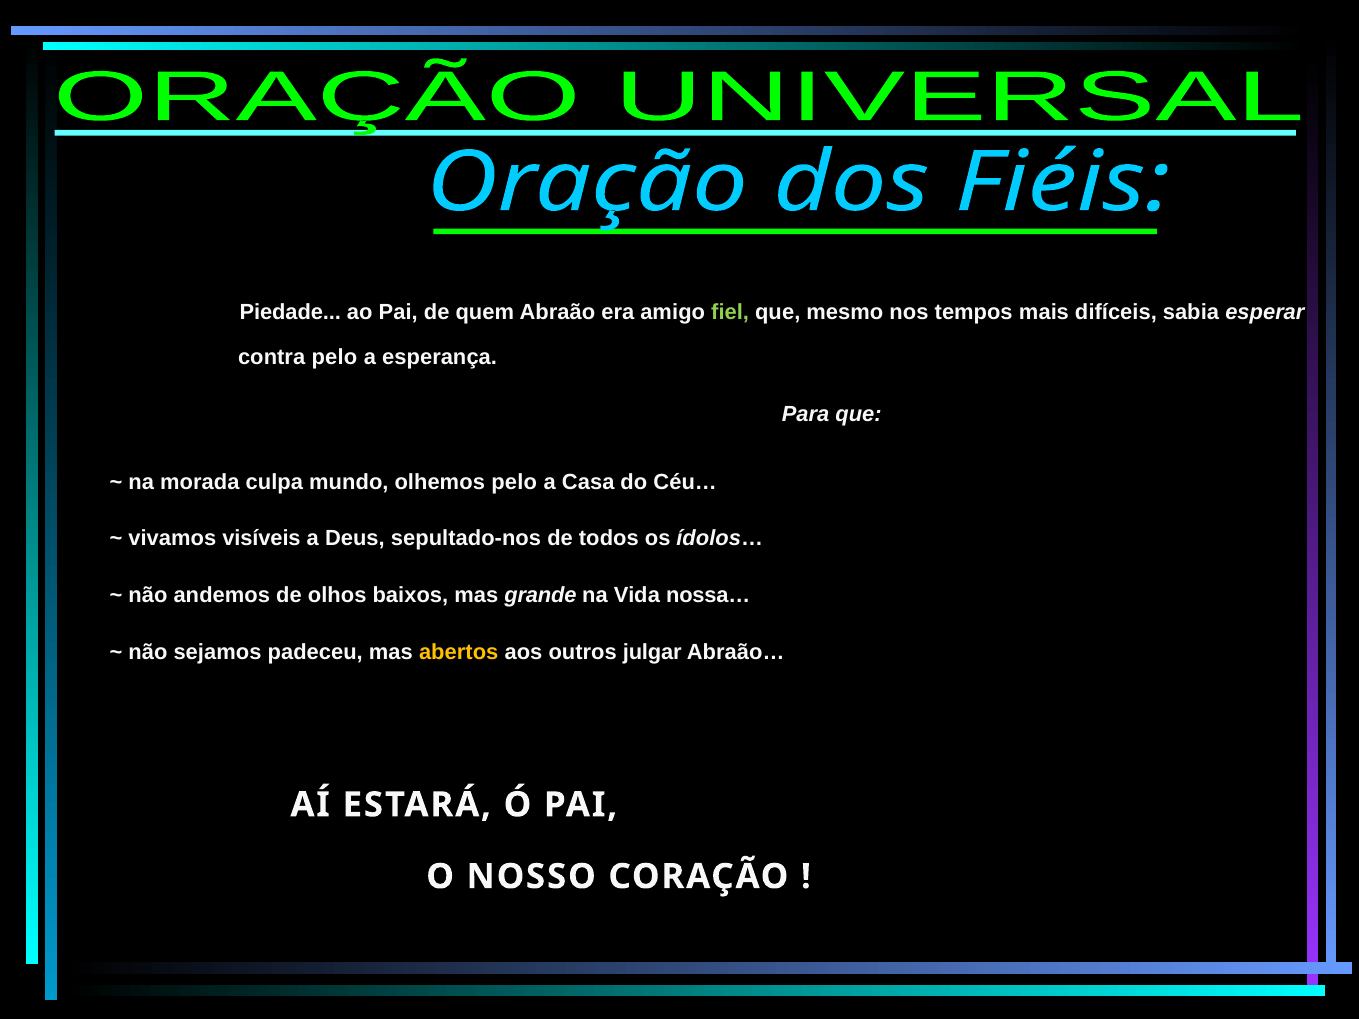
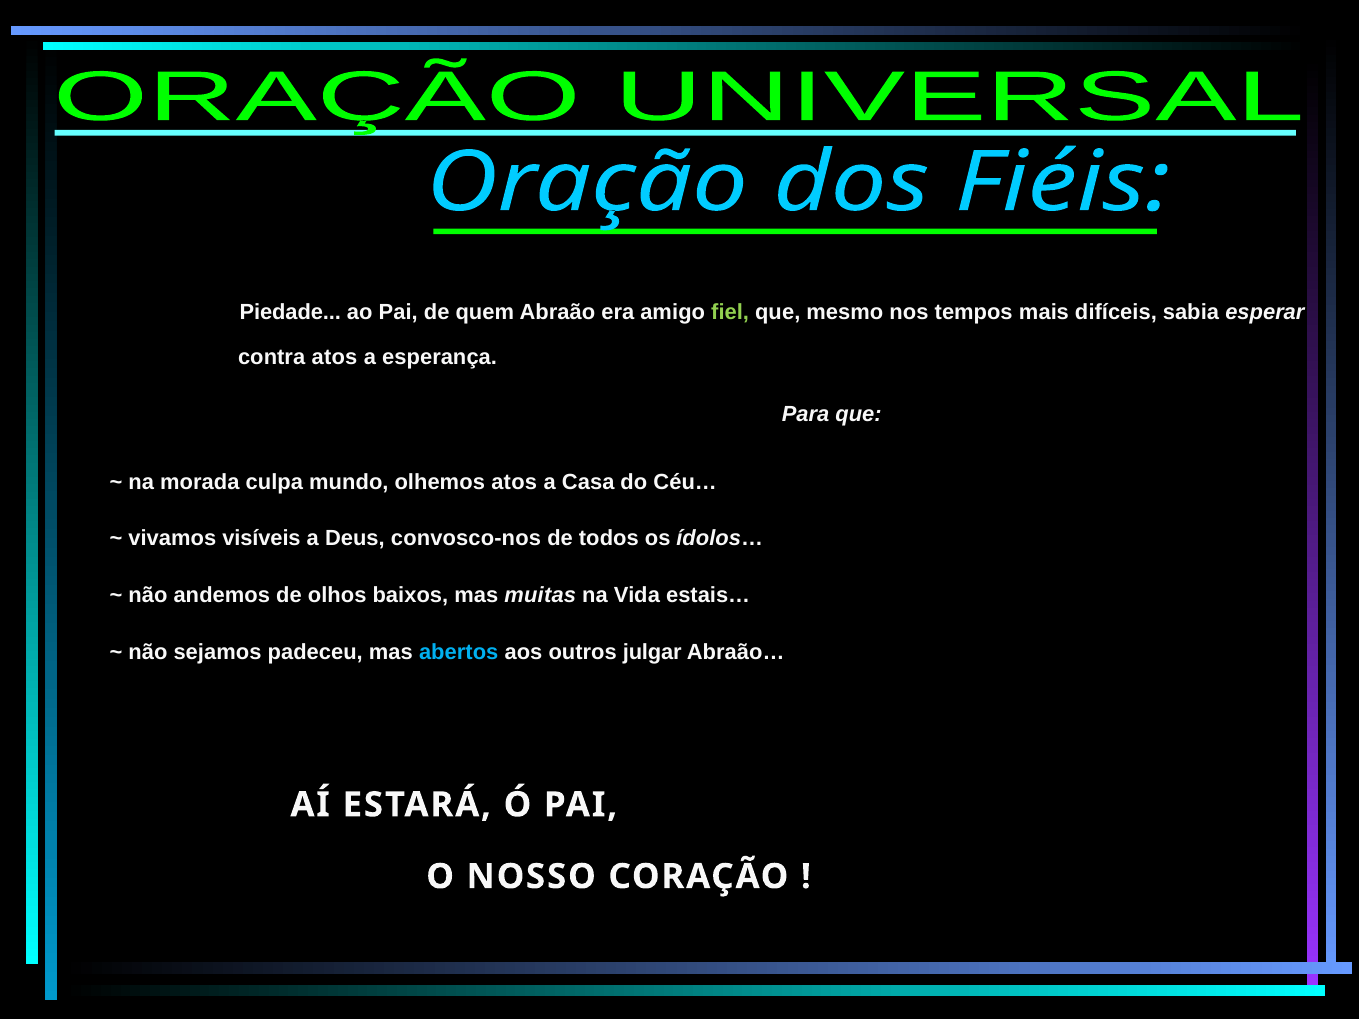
contra pelo: pelo -> atos
olhemos pelo: pelo -> atos
sepultado-nos: sepultado-nos -> convosco-nos
grande: grande -> muitas
nossa…: nossa… -> estais…
abertos colour: yellow -> light blue
